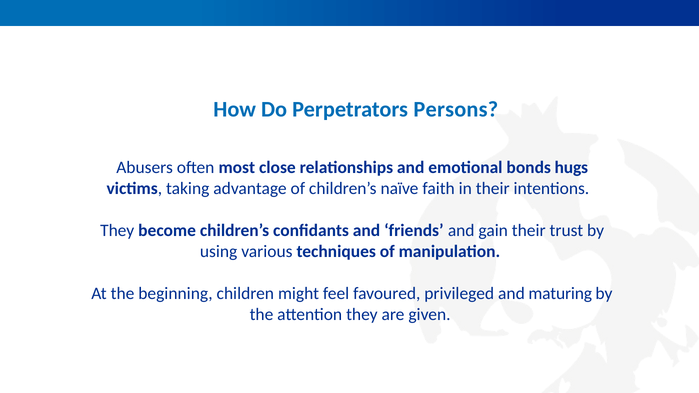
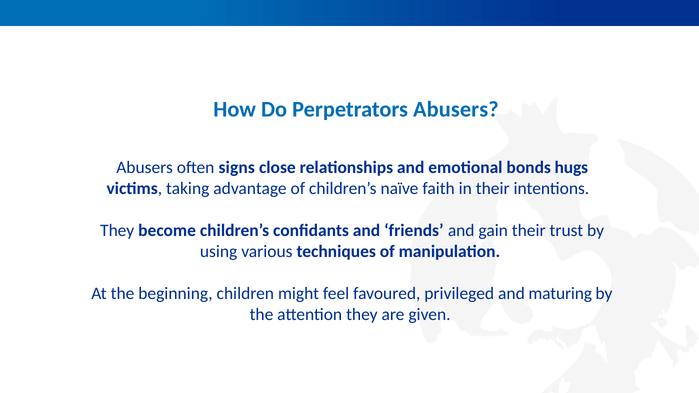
Perpetrators Persons: Persons -> Abusers
most: most -> signs
